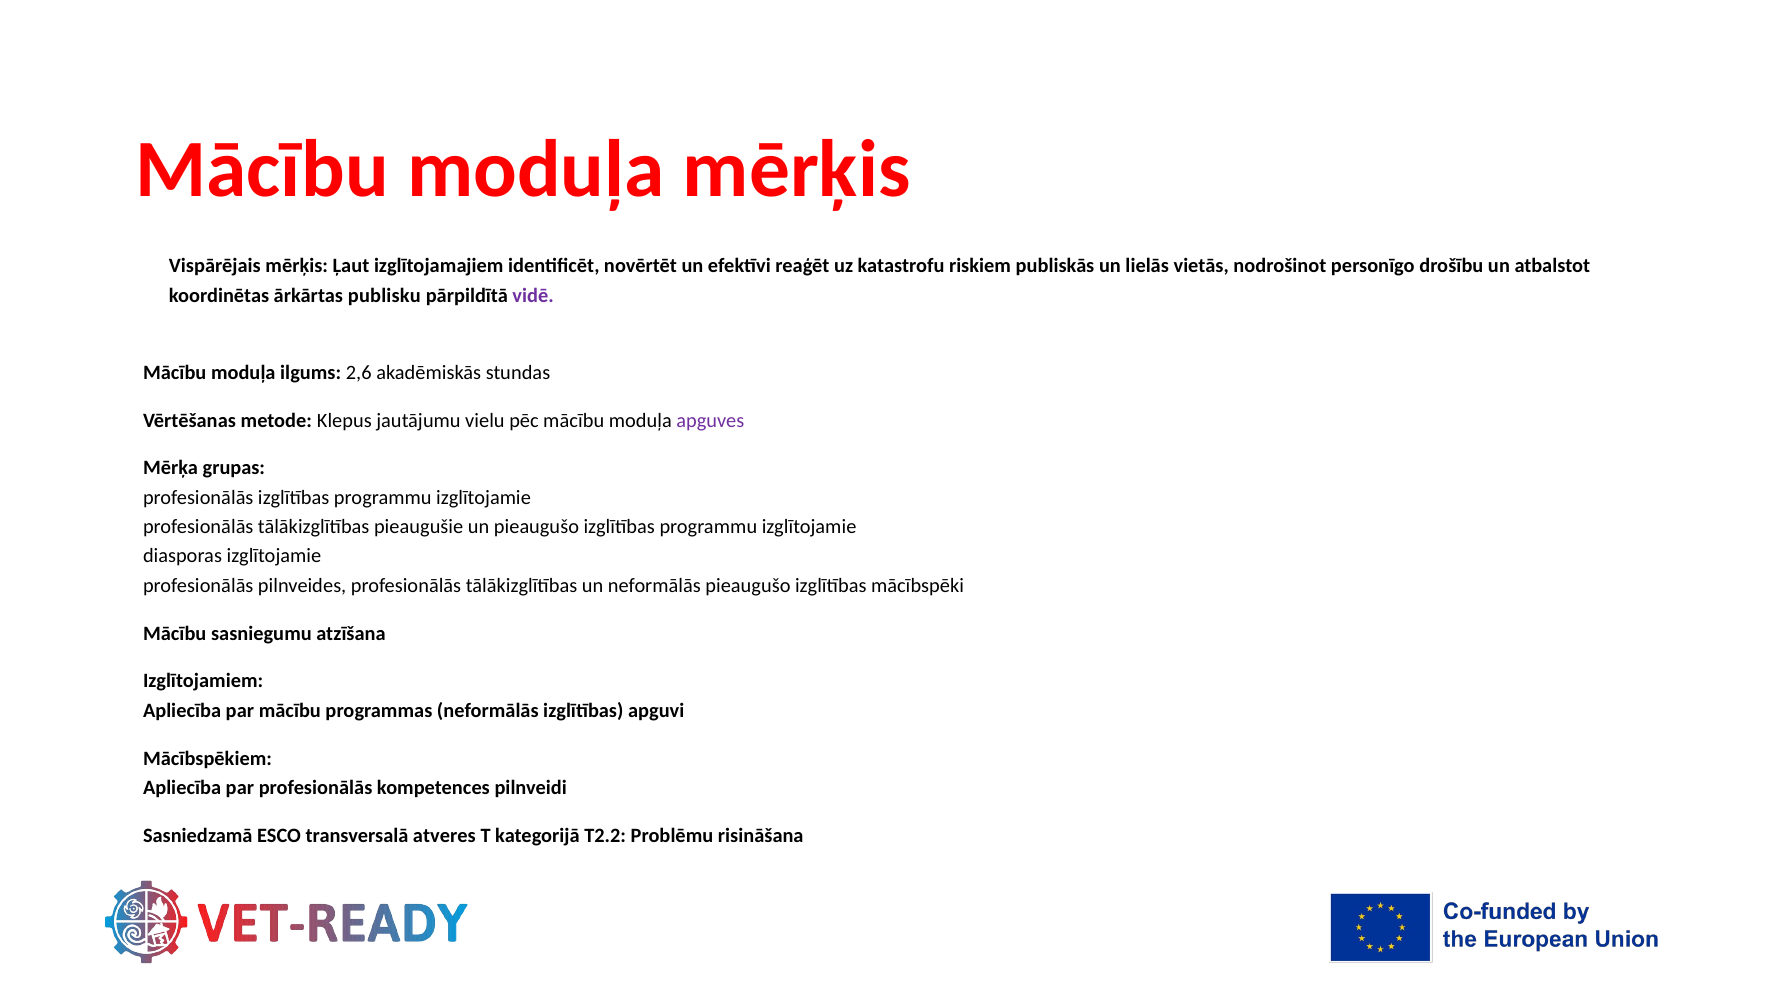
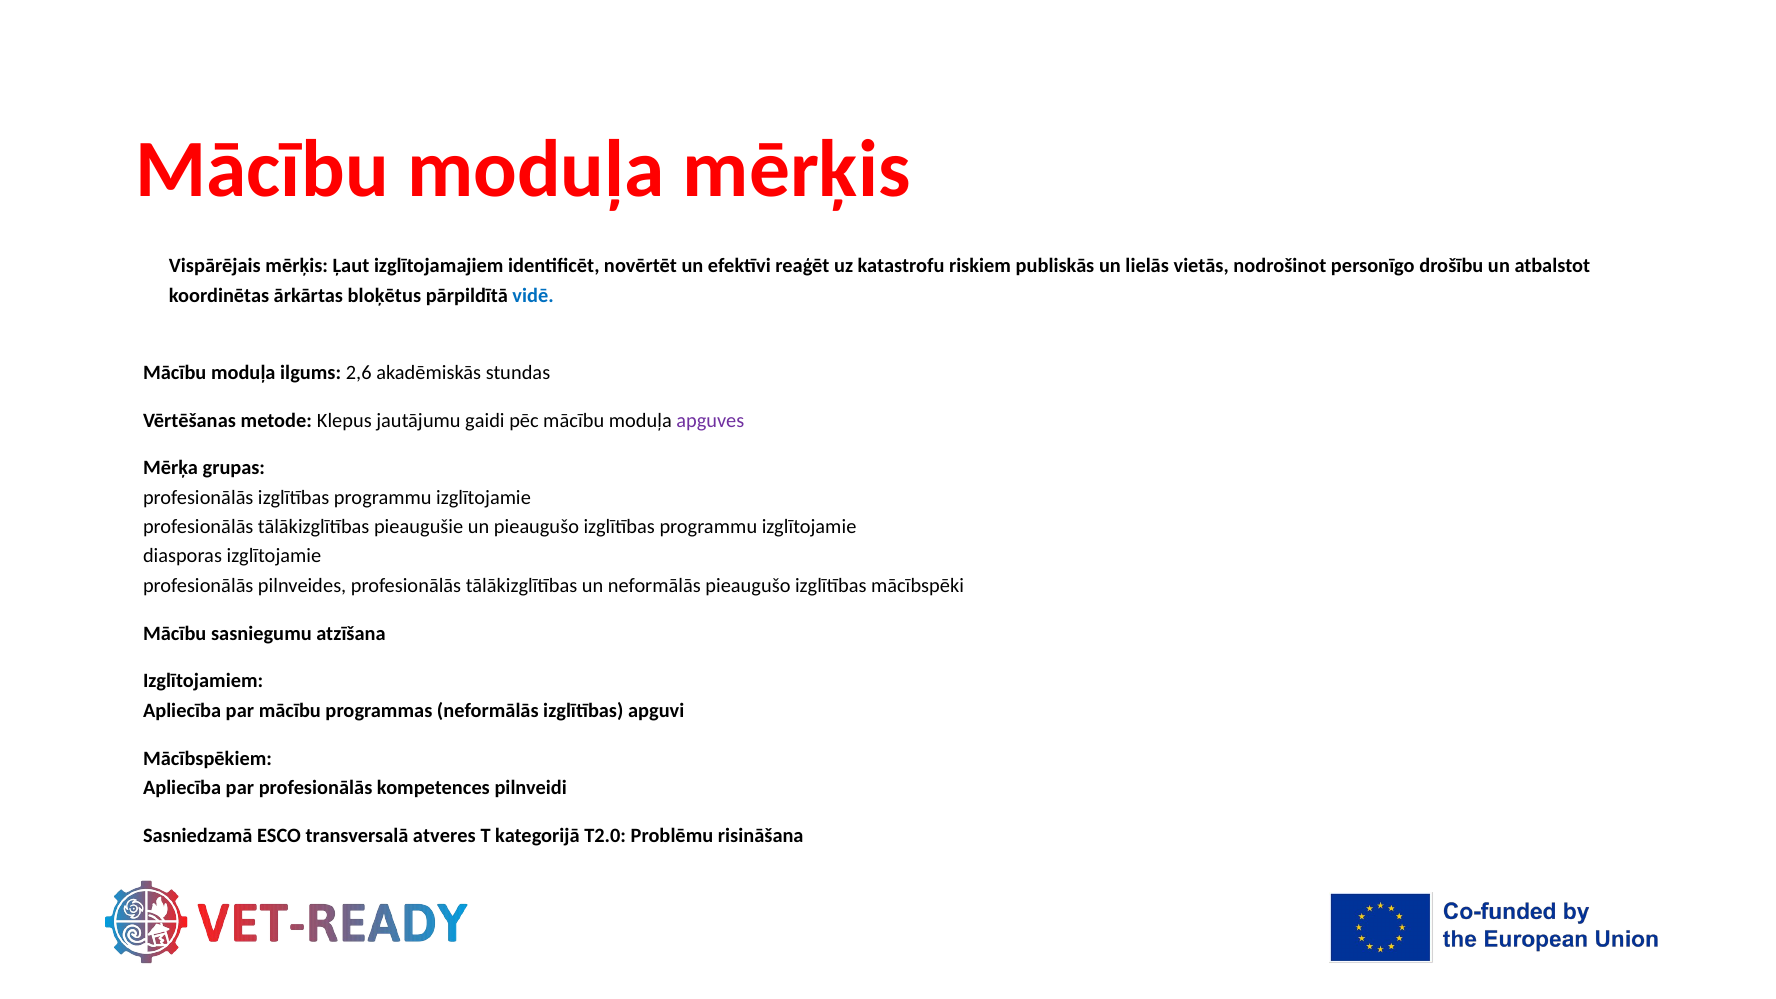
publisku: publisku -> bloķētus
vidē colour: purple -> blue
vielu: vielu -> gaidi
T2.2: T2.2 -> T2.0
